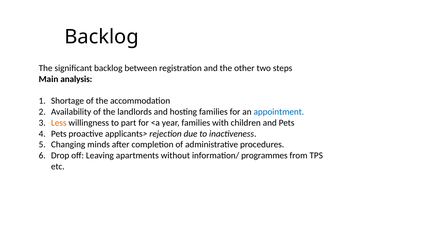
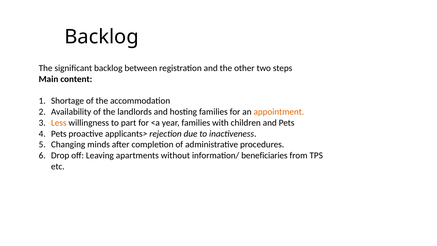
analysis: analysis -> content
appointment colour: blue -> orange
programmes: programmes -> beneficiaries
